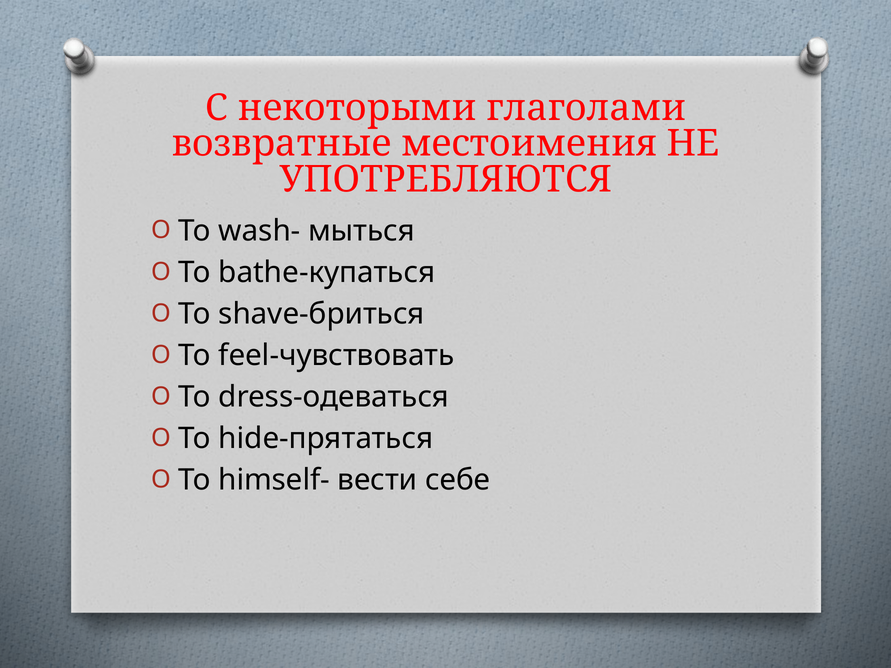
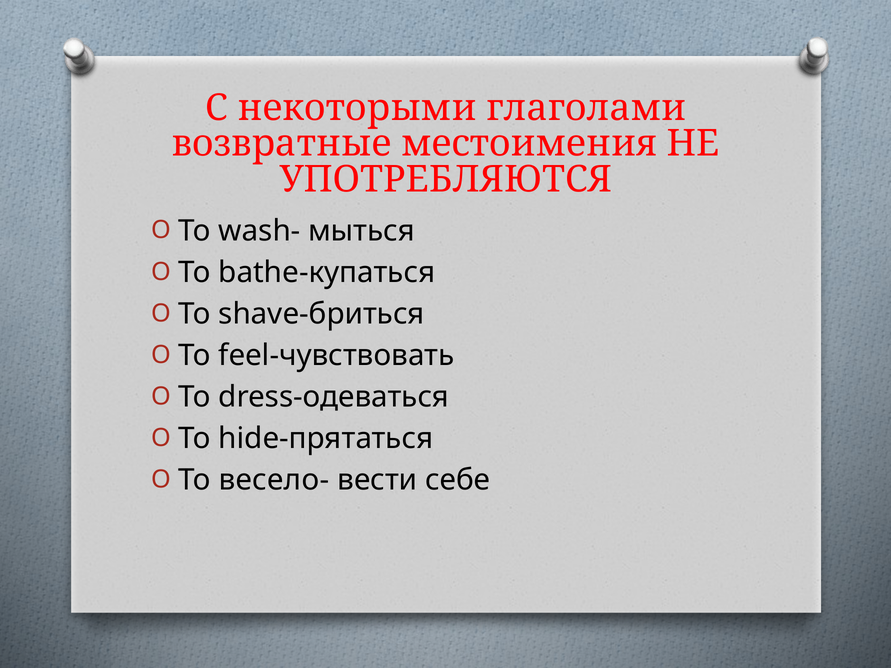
himself-: himself- -> весело-
